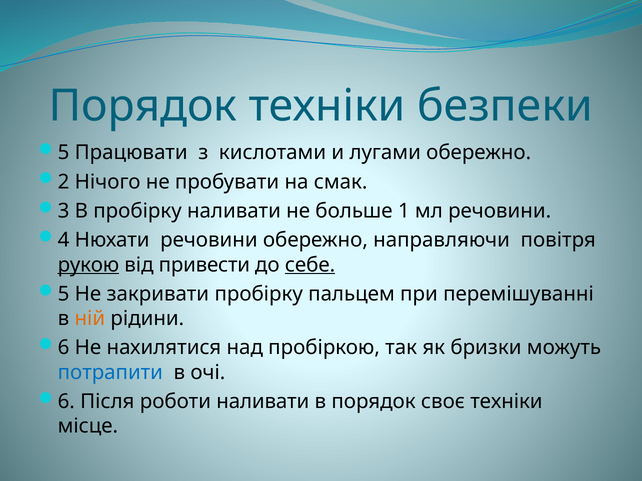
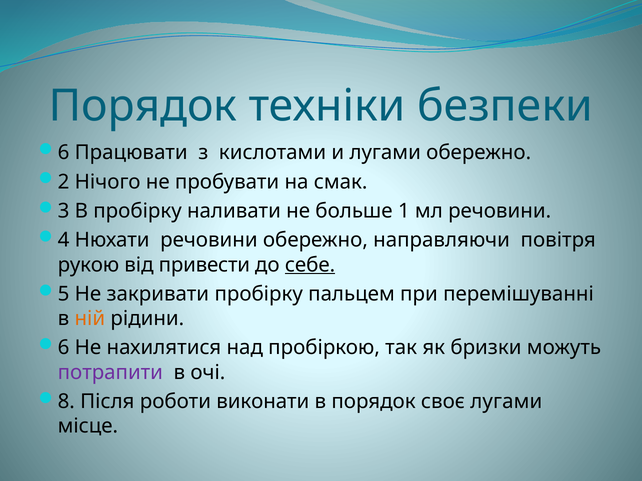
5 at (64, 153): 5 -> 6
рукою underline: present -> none
потрапити colour: blue -> purple
6 at (66, 402): 6 -> 8
роботи наливати: наливати -> виконати
своє техніки: техніки -> лугами
